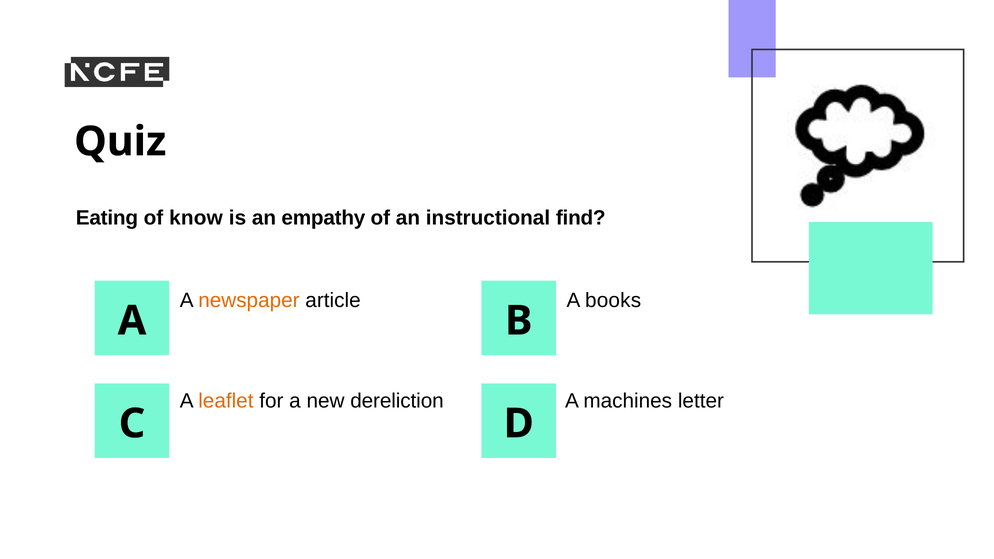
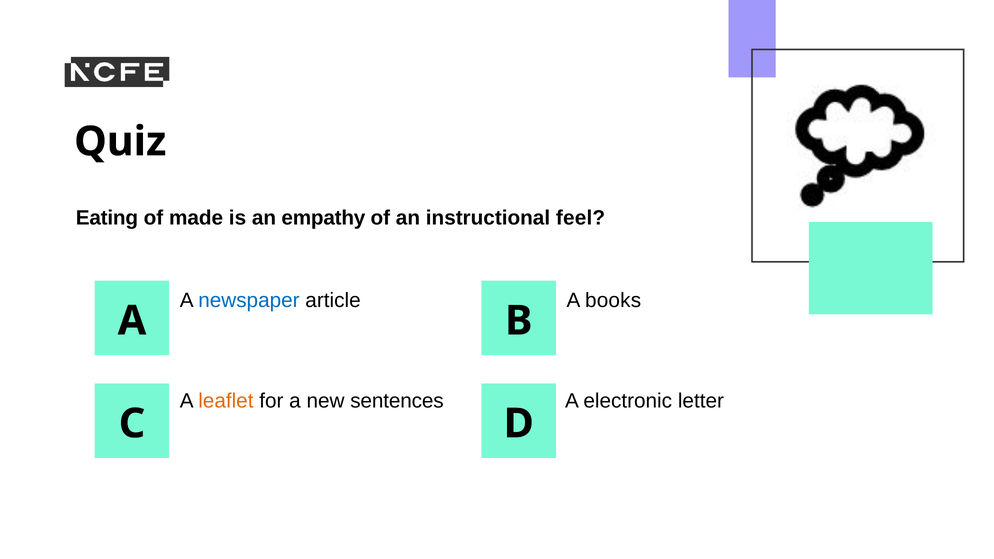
know: know -> made
find: find -> feel
newspaper colour: orange -> blue
dereliction: dereliction -> sentences
machines: machines -> electronic
